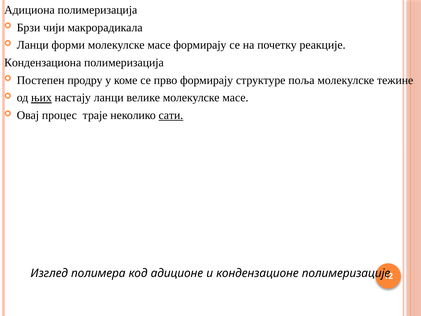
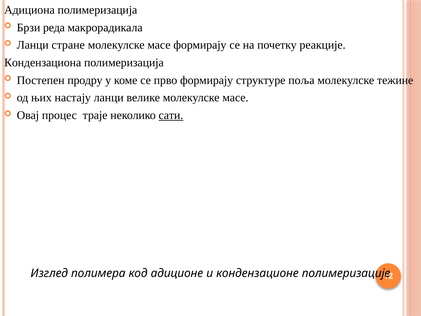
чији: чији -> реда
форми: форми -> стране
њих underline: present -> none
